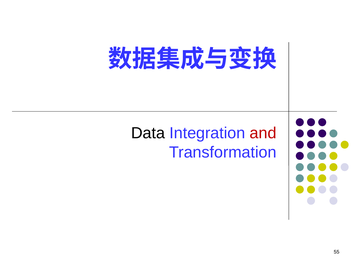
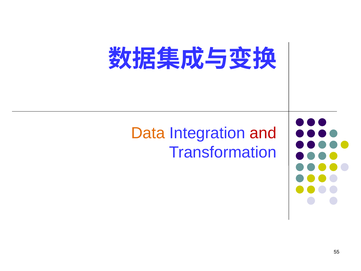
Data colour: black -> orange
